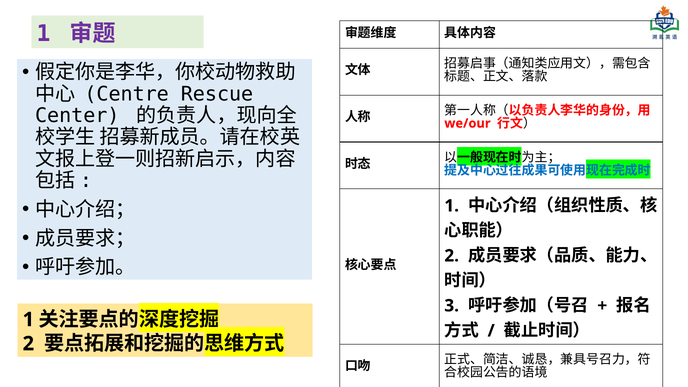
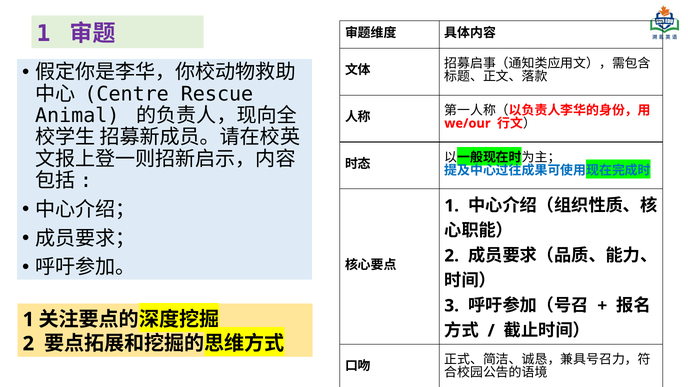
Center: Center -> Animal
